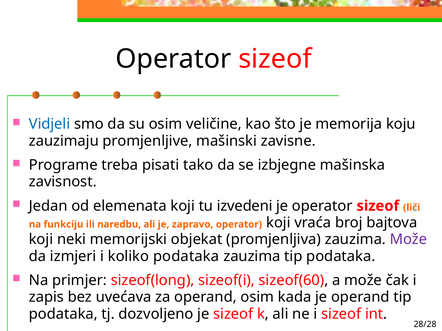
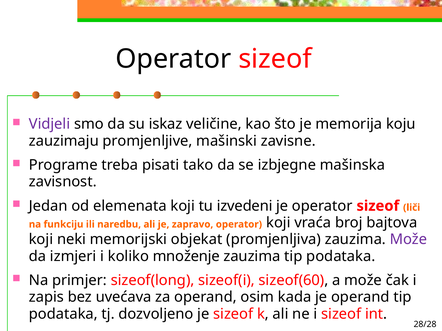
Vidjeli colour: blue -> purple
su osim: osim -> iskaz
koliko podataka: podataka -> množenje
